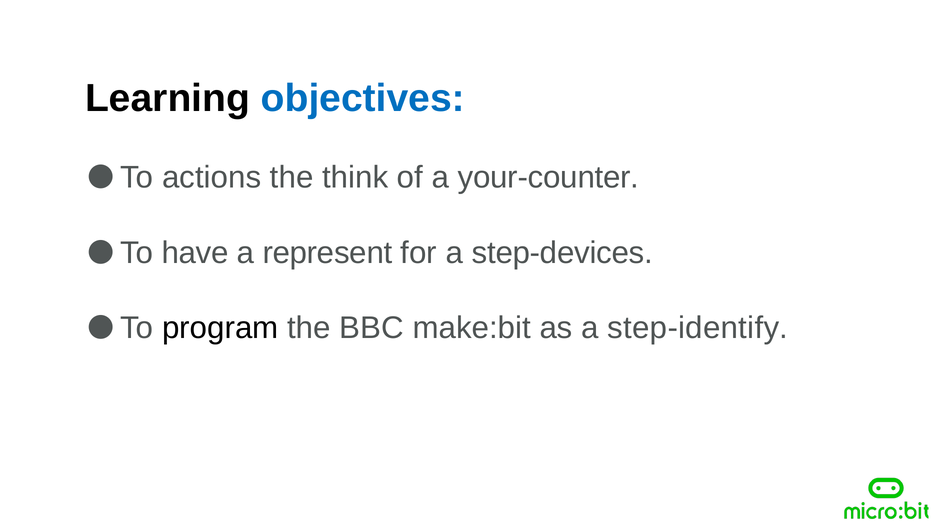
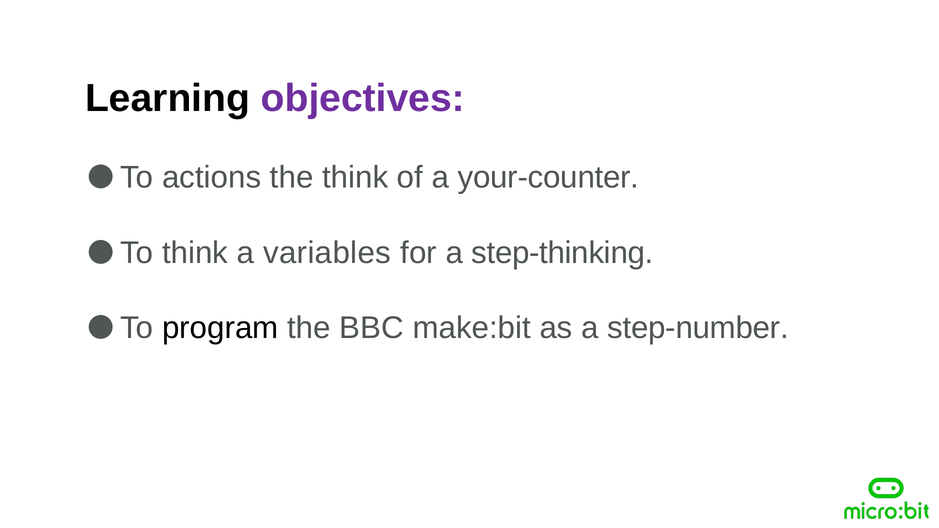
objectives colour: blue -> purple
To have: have -> think
represent: represent -> variables
step-devices: step-devices -> step-thinking
step-identify: step-identify -> step-number
